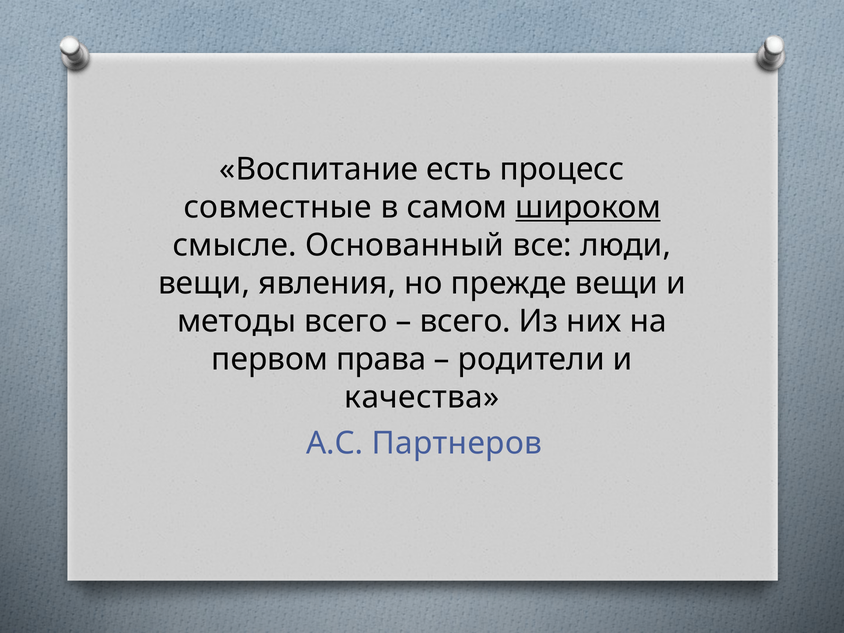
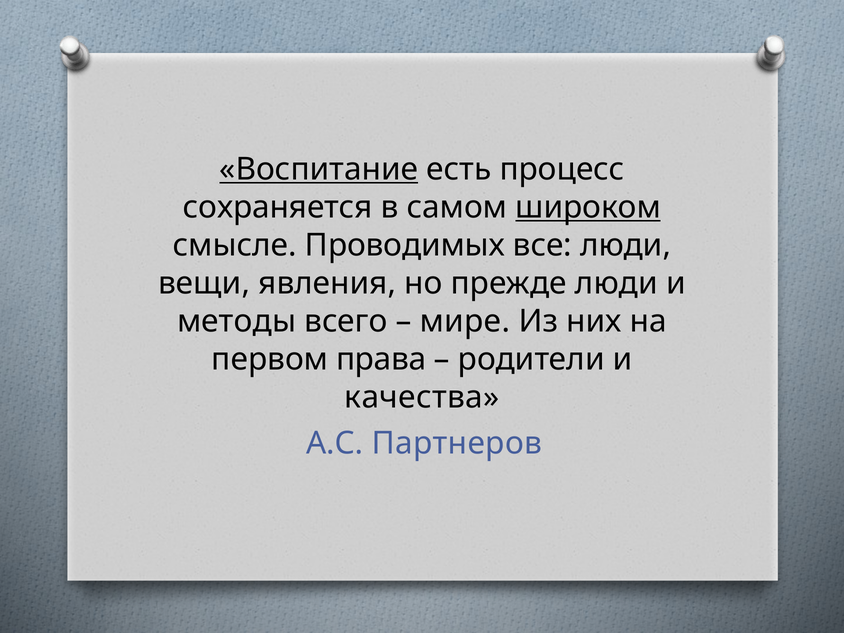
Воспитание underline: none -> present
совместные: совместные -> сохраняется
Основанный: Основанный -> Проводимых
прежде вещи: вещи -> люди
всего at (465, 321): всего -> мире
